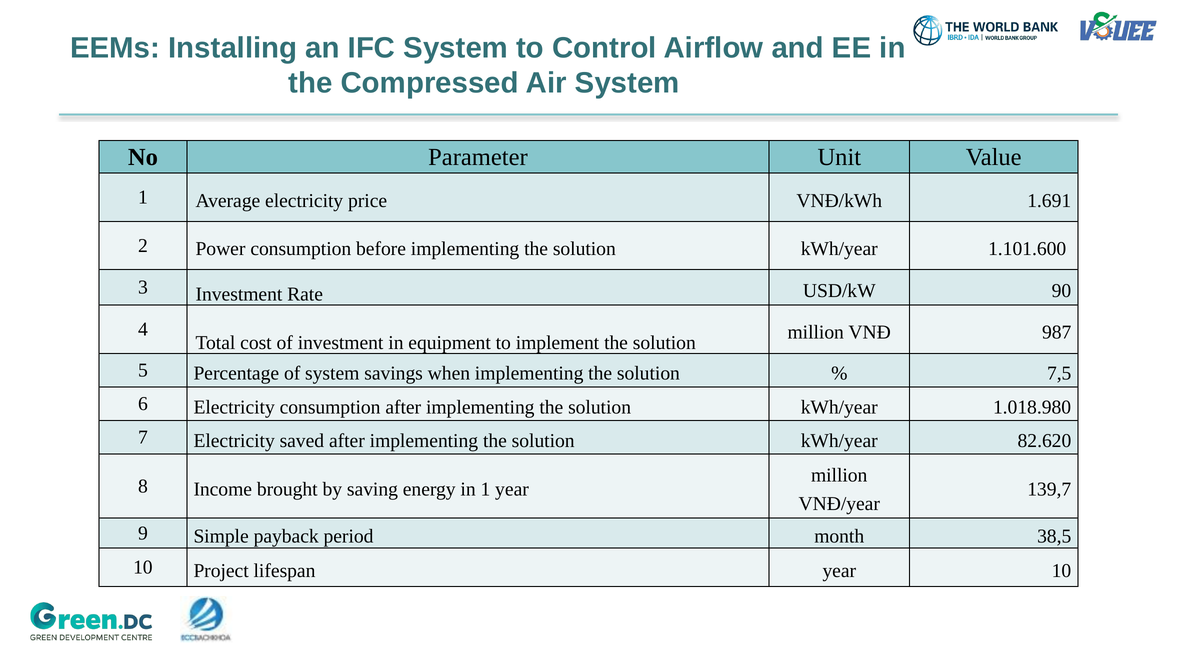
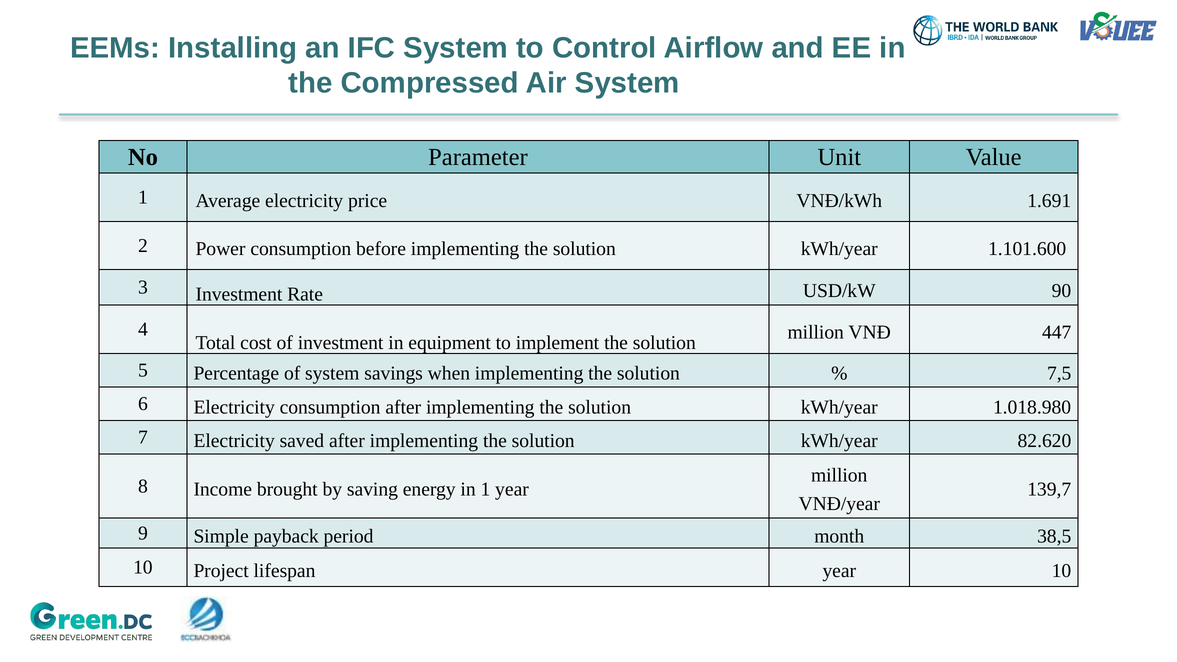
987: 987 -> 447
